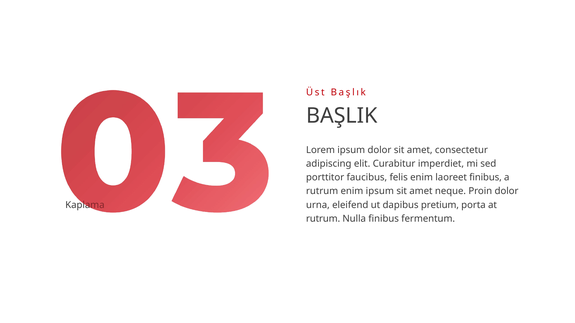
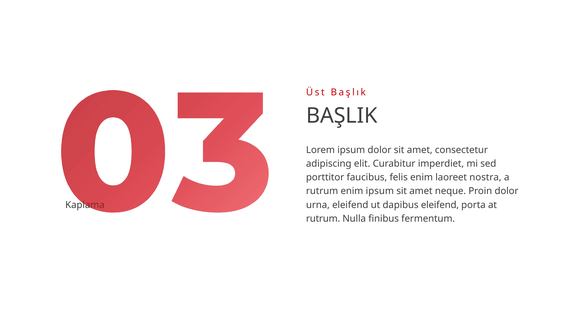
laoreet finibus: finibus -> nostra
dapibus pretium: pretium -> eleifend
